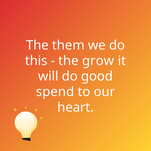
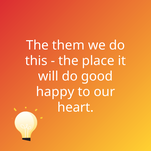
grow: grow -> place
spend: spend -> happy
